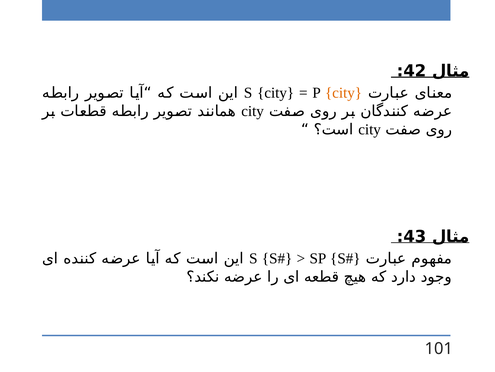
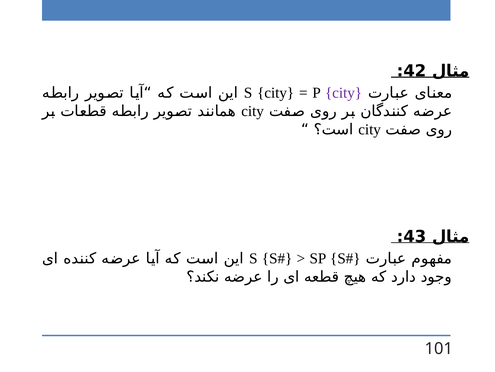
city at (344, 93) colour: orange -> purple
